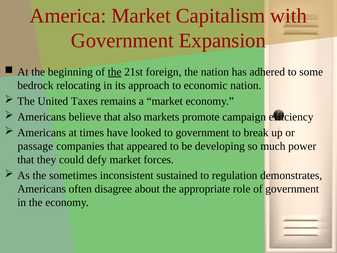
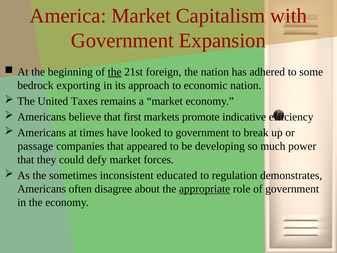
relocating: relocating -> exporting
also: also -> first
campaign: campaign -> indicative
sustained: sustained -> educated
appropriate underline: none -> present
